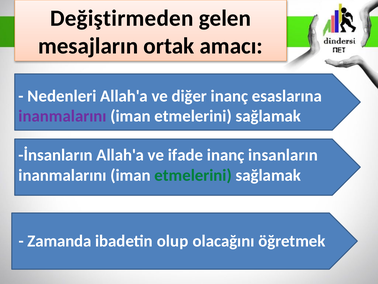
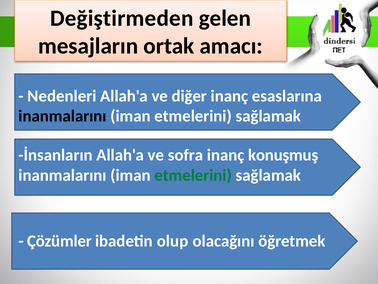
inanmalarını at (62, 116) colour: purple -> black
ifade: ifade -> sofra
insanların: insanların -> konuşmuş
Zamanda: Zamanda -> Çözümler
